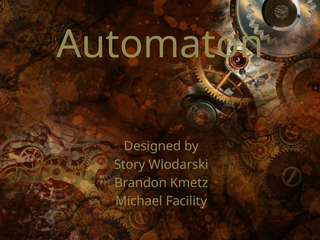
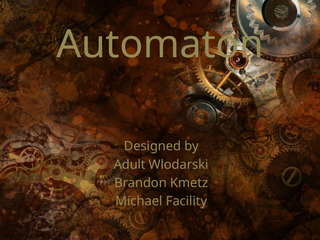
Story: Story -> Adult
